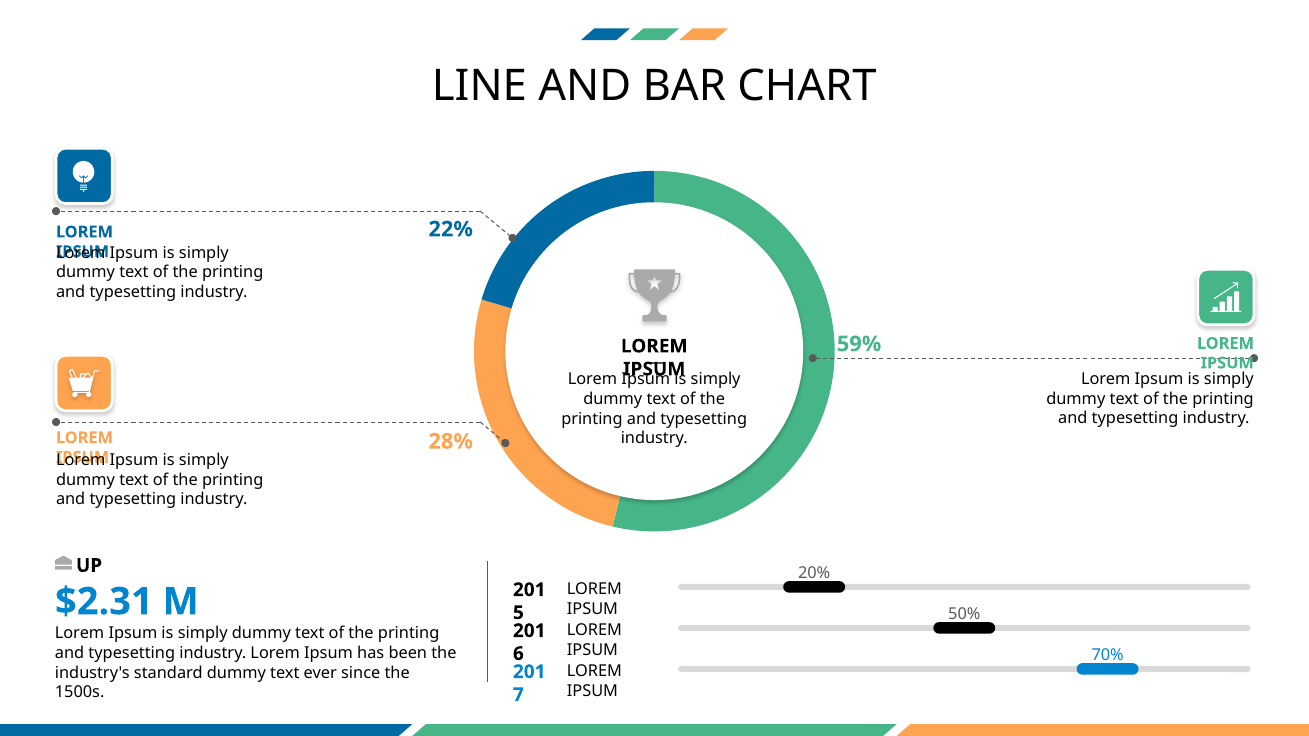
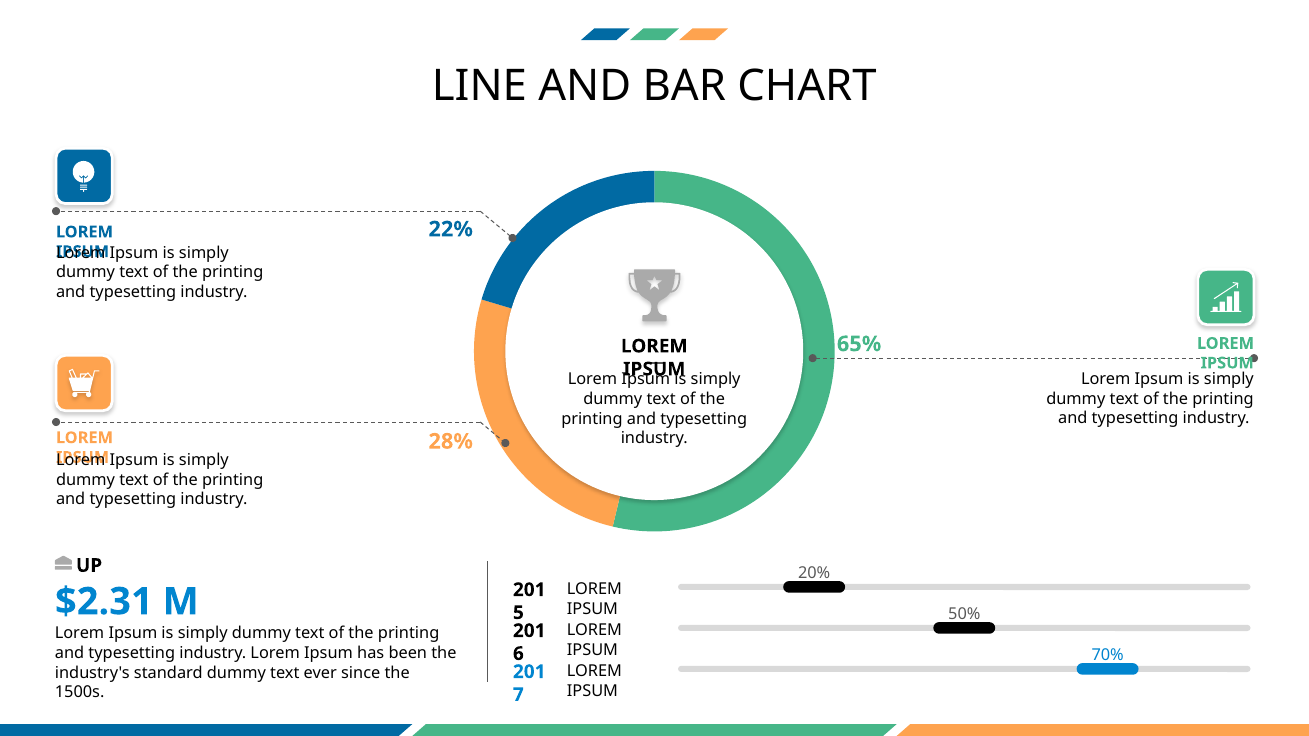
59%: 59% -> 65%
